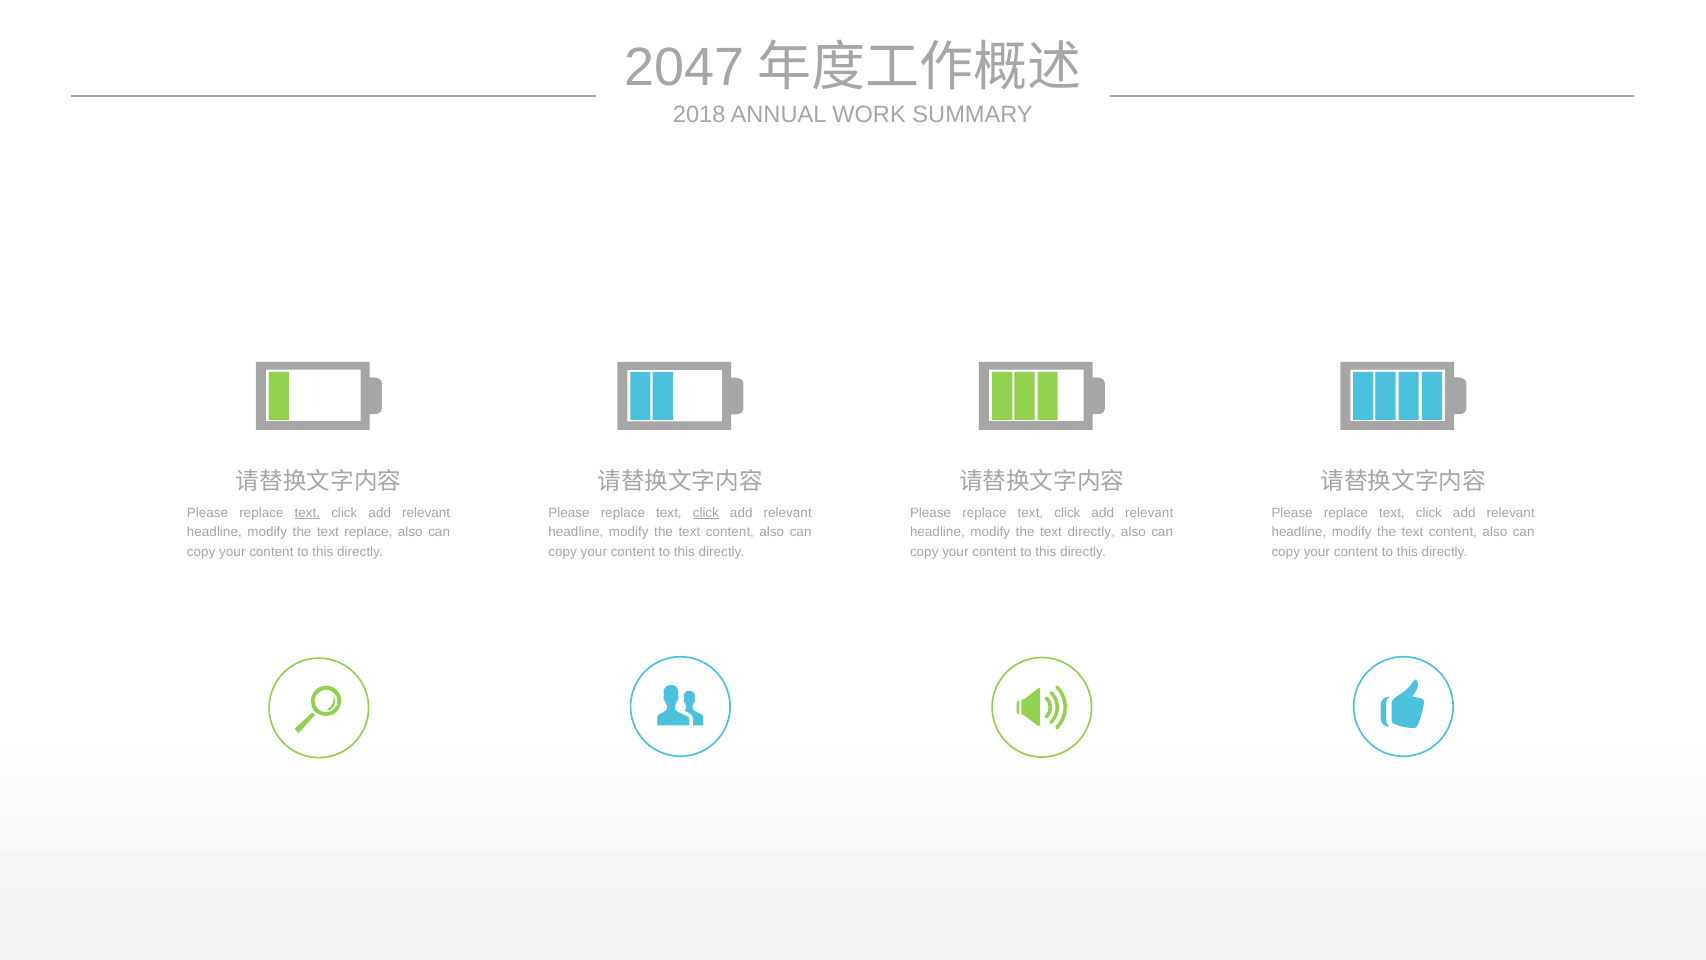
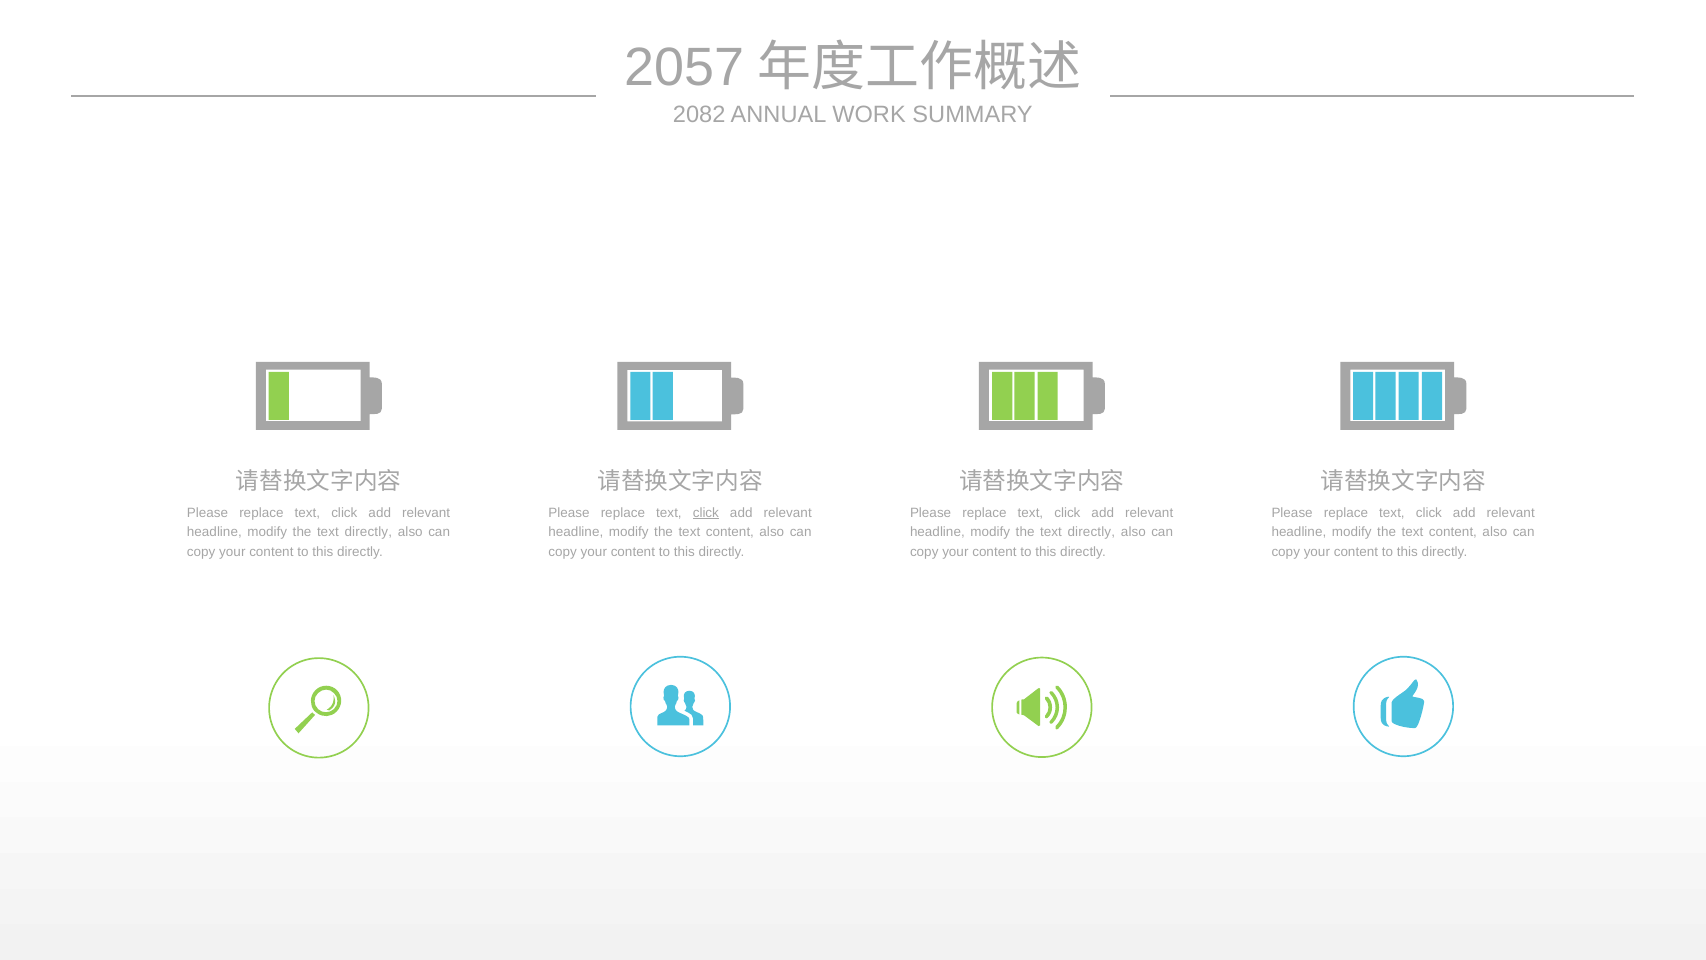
2047: 2047 -> 2057
2018: 2018 -> 2082
text at (307, 513) underline: present -> none
replace at (368, 532): replace -> directly
